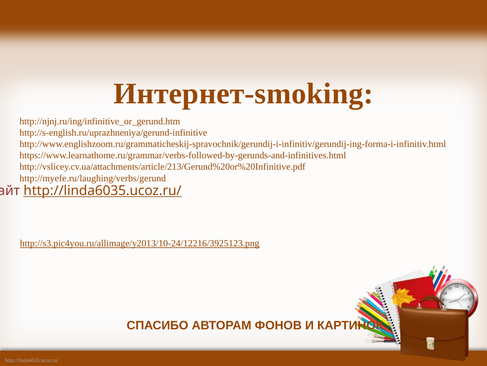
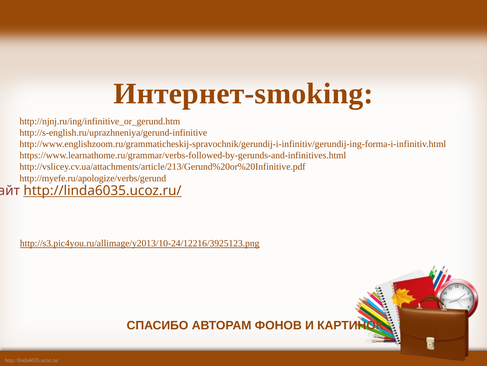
http://myefe.ru/laughing/verbs/gerund: http://myefe.ru/laughing/verbs/gerund -> http://myefe.ru/apologize/verbs/gerund
